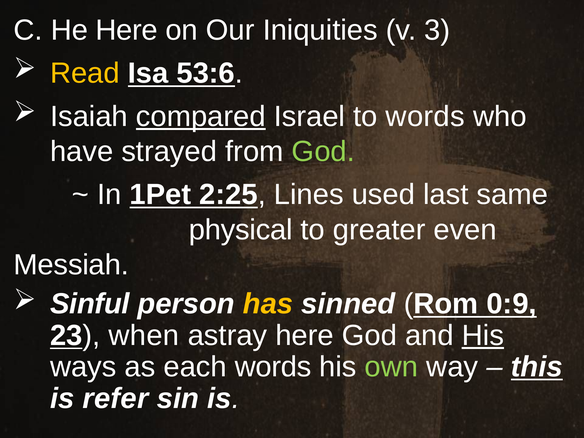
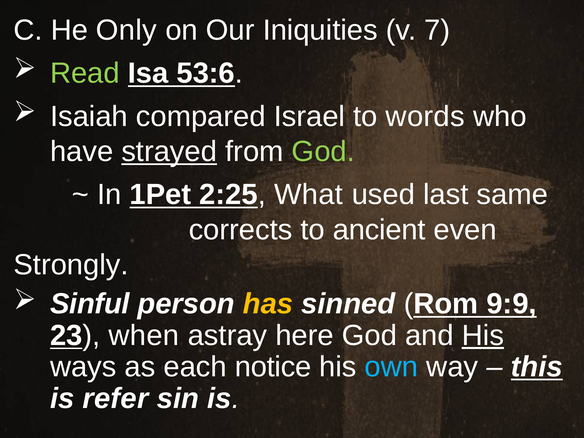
He Here: Here -> Only
3: 3 -> 7
Read colour: yellow -> light green
compared underline: present -> none
strayed underline: none -> present
Lines: Lines -> What
physical: physical -> corrects
greater: greater -> ancient
Messiah: Messiah -> Strongly
0:9: 0:9 -> 9:9
each words: words -> notice
own colour: light green -> light blue
